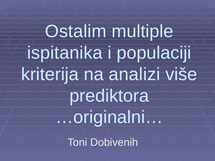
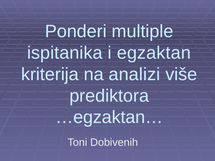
Ostalim: Ostalim -> Ponderi
populaciji: populaciji -> egzaktan
…originalni…: …originalni… -> …egzaktan…
